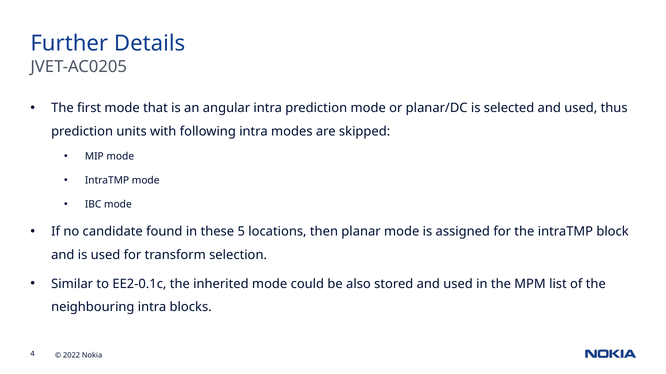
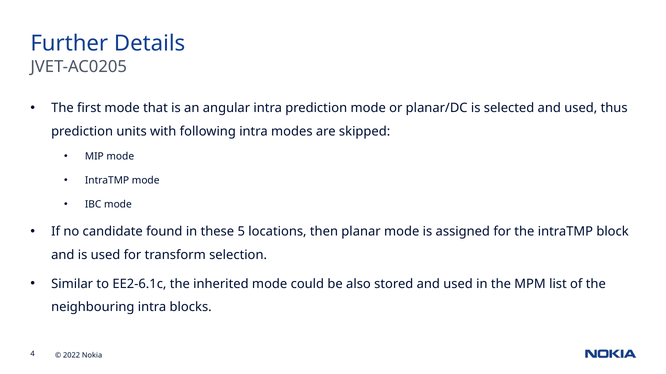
EE2-0.1c: EE2-0.1c -> EE2-6.1c
